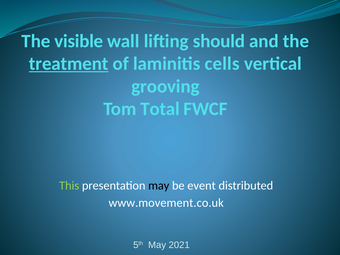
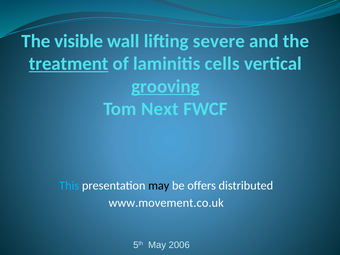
should: should -> severe
grooving underline: none -> present
Total: Total -> Next
This colour: light green -> light blue
event: event -> offers
2021: 2021 -> 2006
